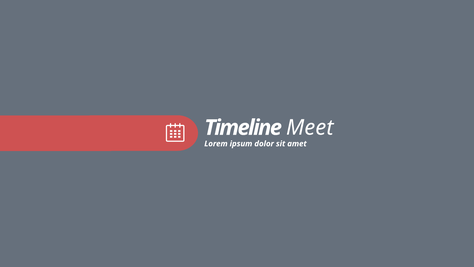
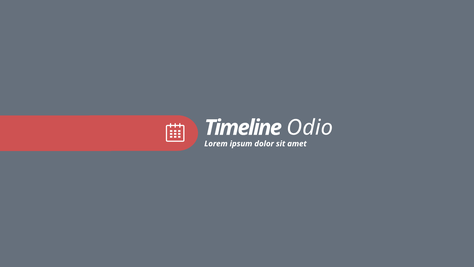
Meet: Meet -> Odio
